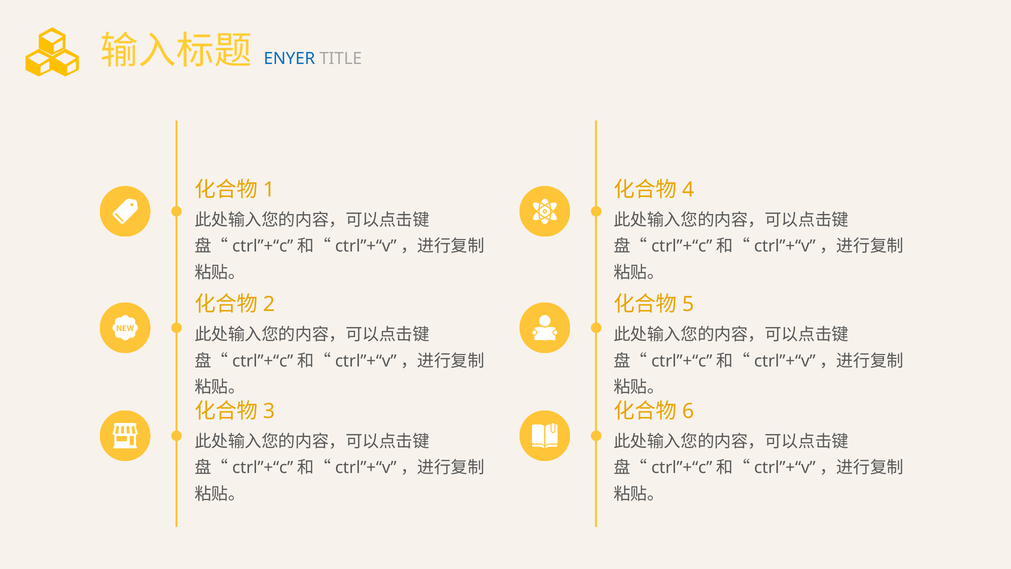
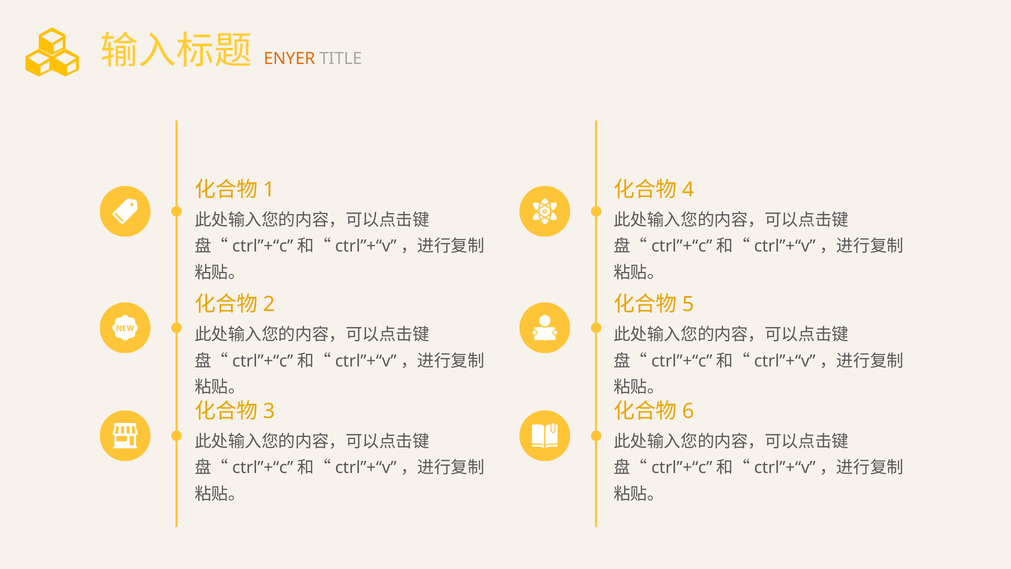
ENYER colour: blue -> orange
